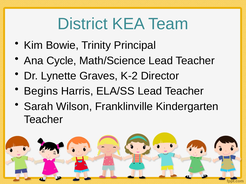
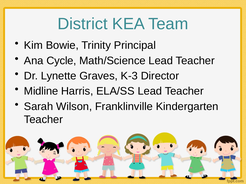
K-2: K-2 -> K-3
Begins: Begins -> Midline
